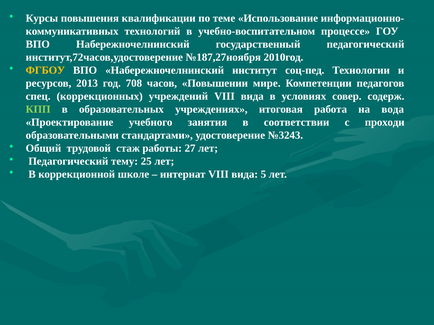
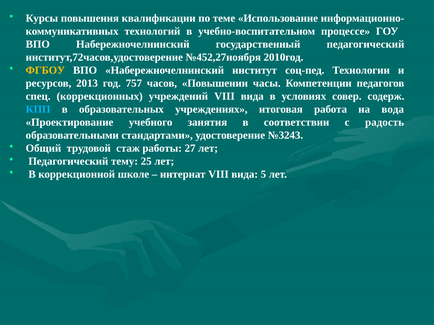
№187,27ноября: №187,27ноября -> №452,27ноября
708: 708 -> 757
мире: мире -> часы
КПП colour: light green -> light blue
проходи: проходи -> радость
